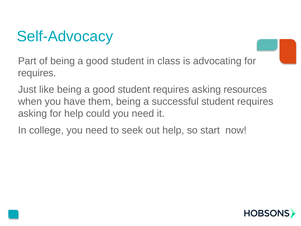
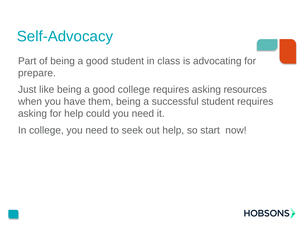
requires at (37, 73): requires -> prepare
student at (134, 89): student -> college
